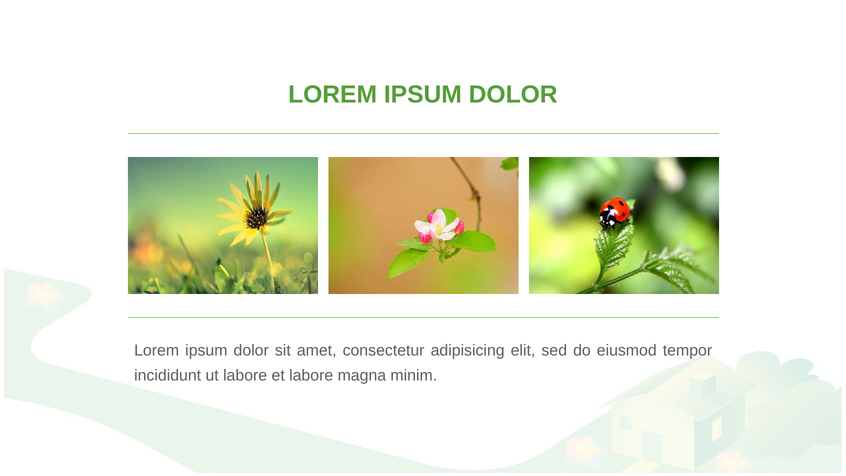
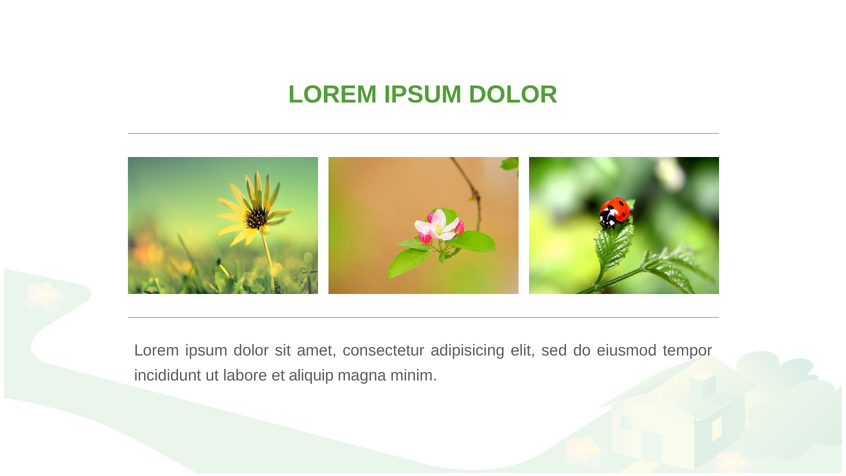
et labore: labore -> aliquip
